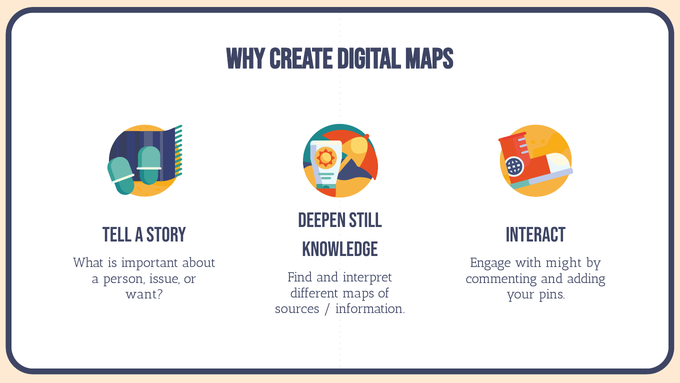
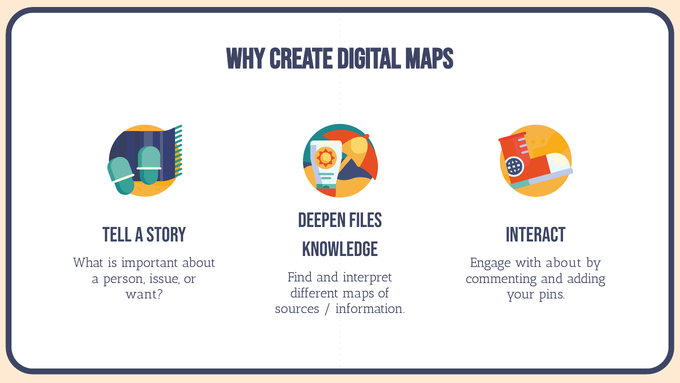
still: still -> files
with might: might -> about
